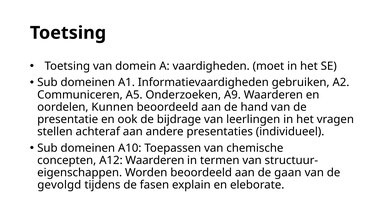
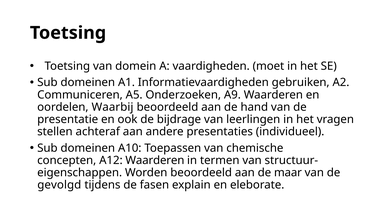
Kunnen: Kunnen -> Waarbij
gaan: gaan -> maar
